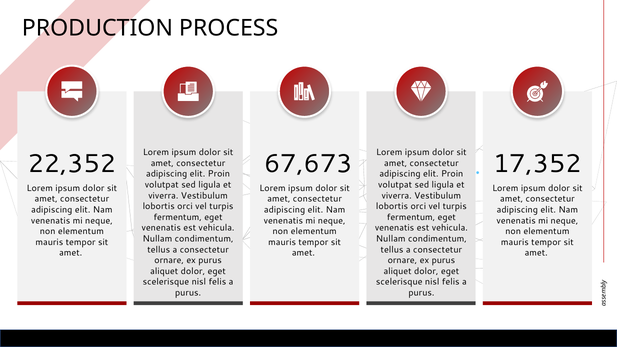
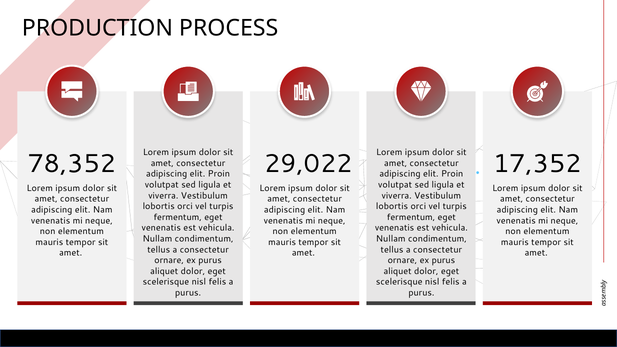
22,352: 22,352 -> 78,352
67,673: 67,673 -> 29,022
